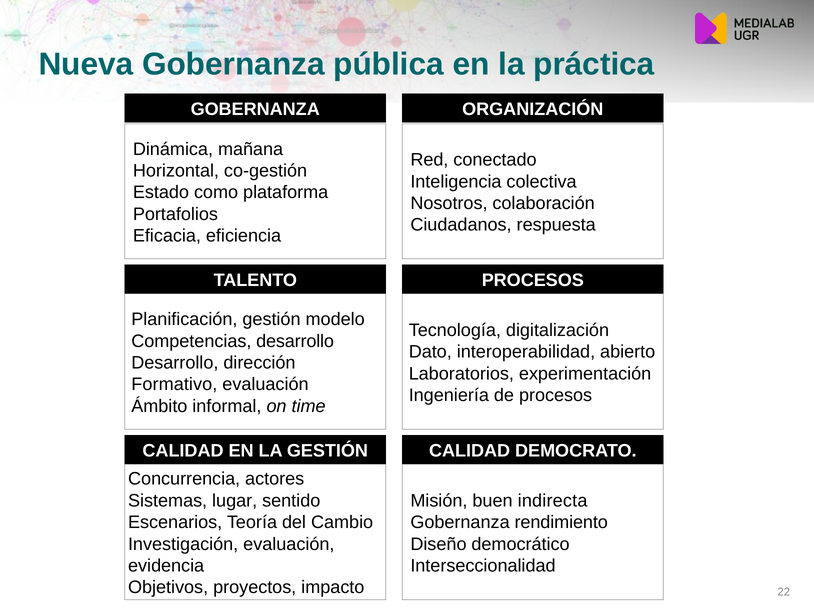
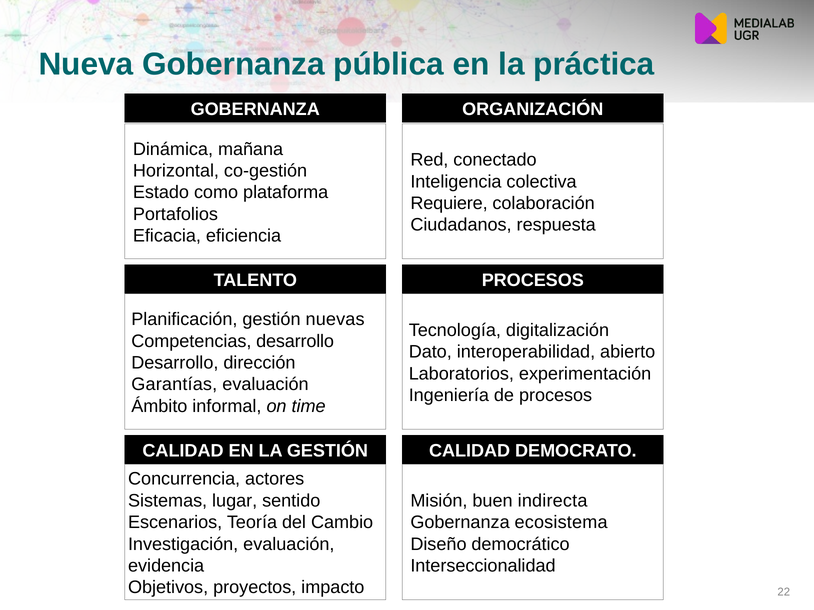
Nosotros: Nosotros -> Requiere
modelo: modelo -> nuevas
Formativo: Formativo -> Garantías
rendimiento: rendimiento -> ecosistema
